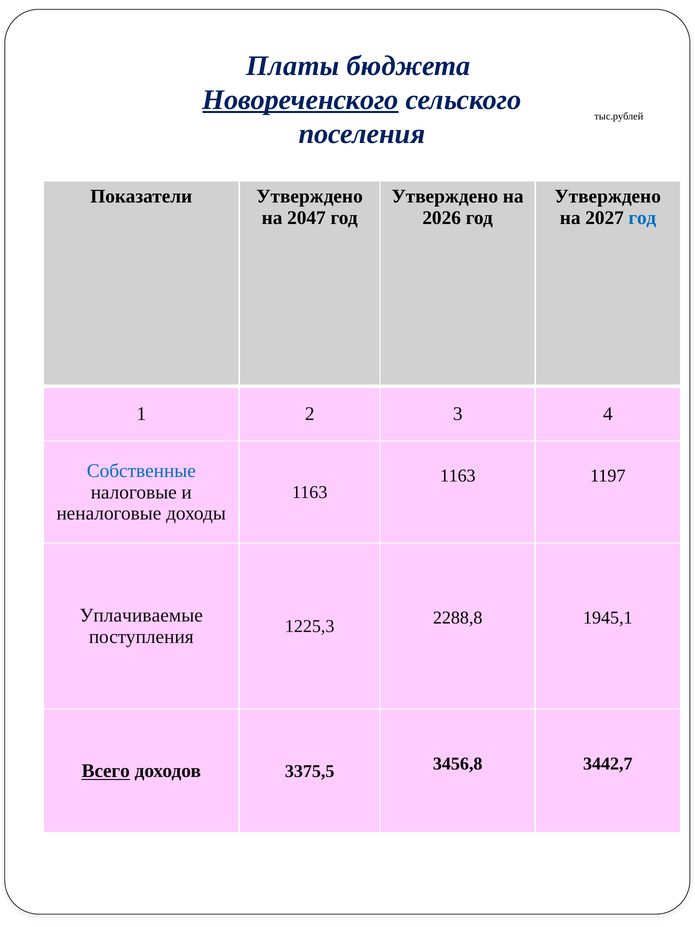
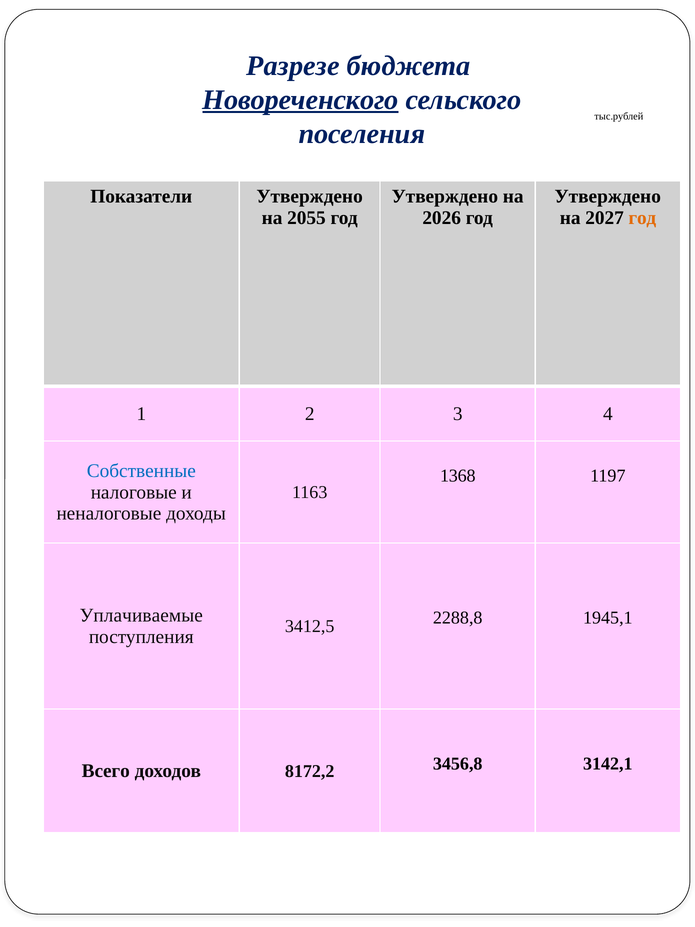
Платы: Платы -> Разрезе
2047: 2047 -> 2055
год at (642, 218) colour: blue -> orange
1163 at (458, 476): 1163 -> 1368
1225,3: 1225,3 -> 3412,5
Всего underline: present -> none
3375,5: 3375,5 -> 8172,2
3442,7: 3442,7 -> 3142,1
